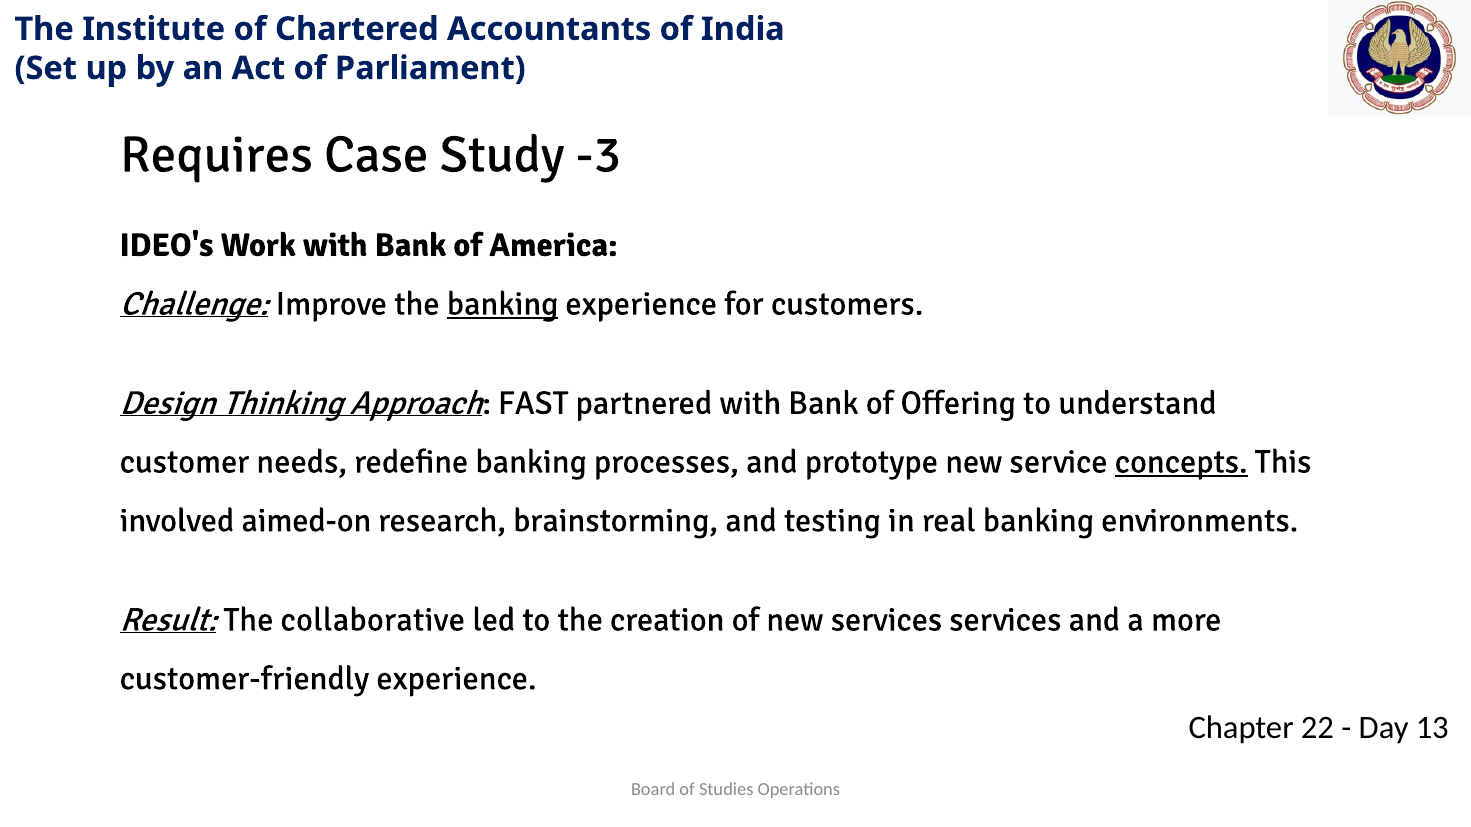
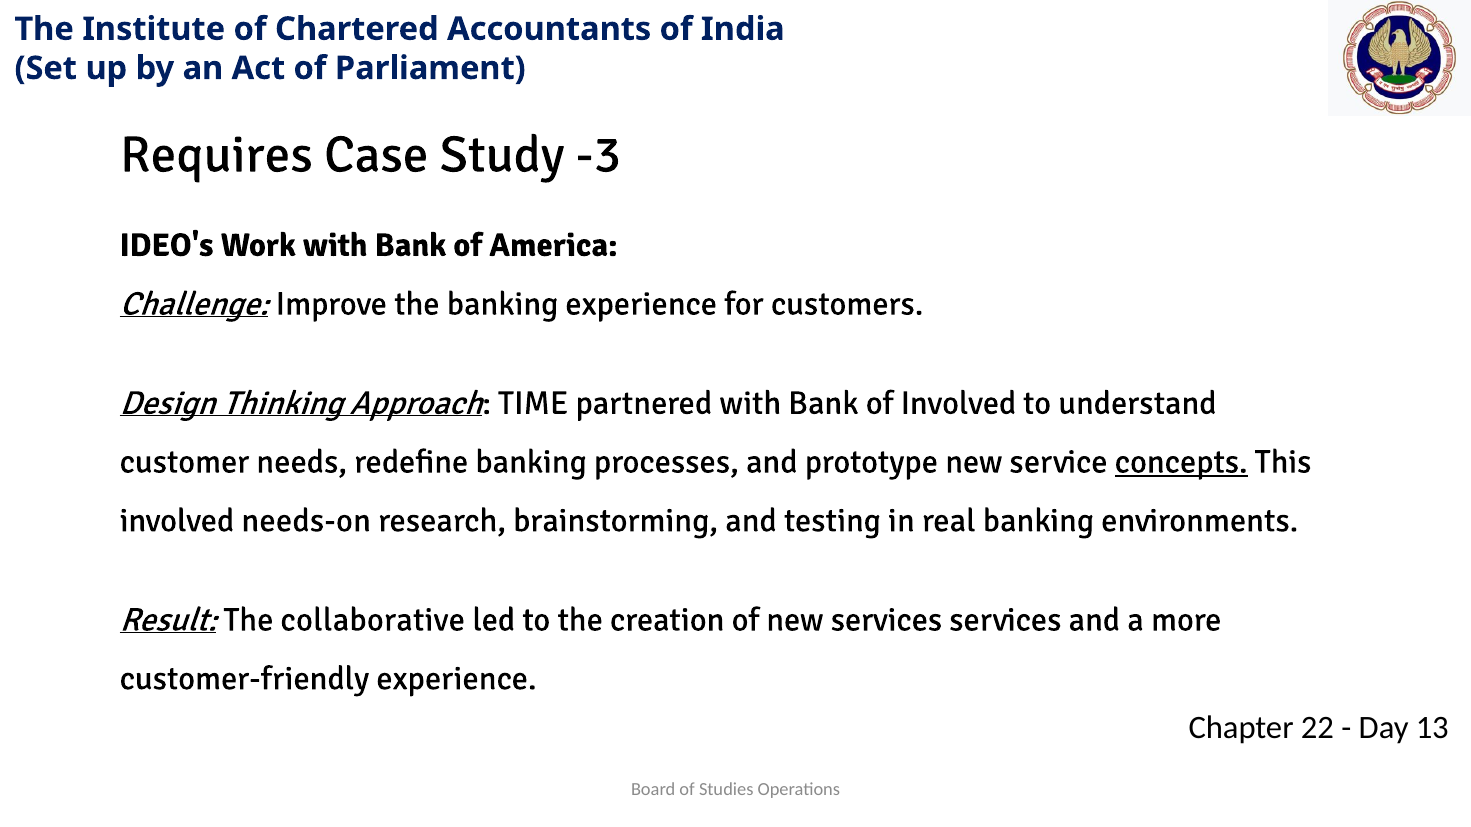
banking at (503, 304) underline: present -> none
FAST: FAST -> TIME
of Offering: Offering -> Involved
aimed-on: aimed-on -> needs-on
